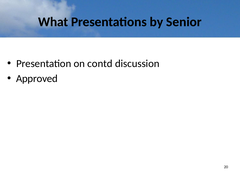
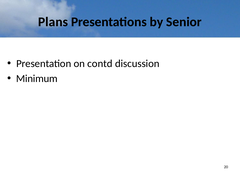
What: What -> Plans
Approved: Approved -> Minimum
